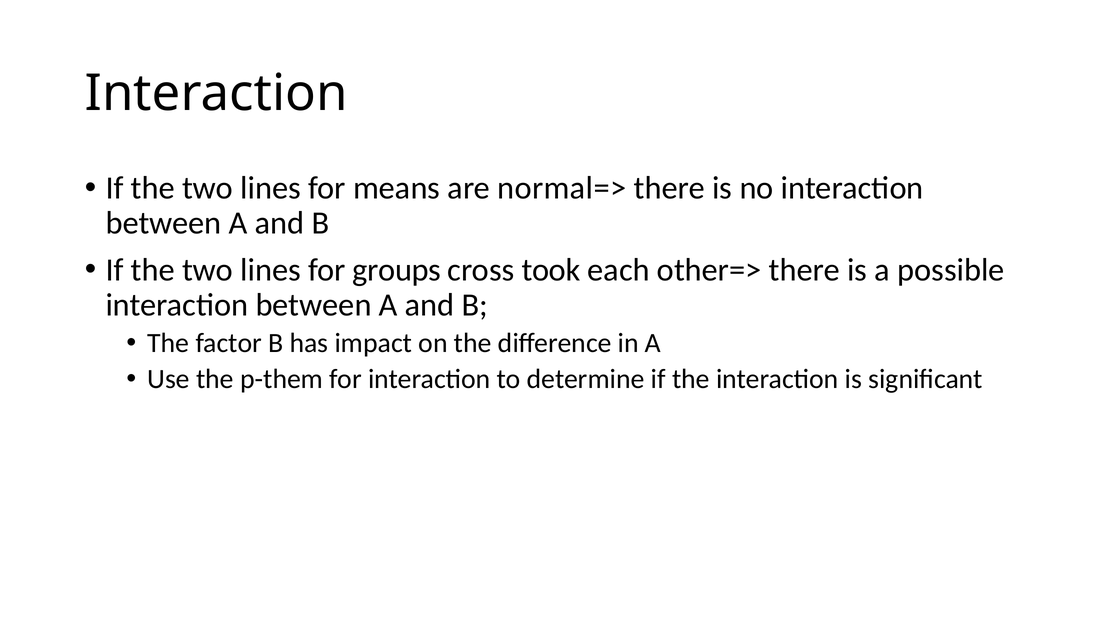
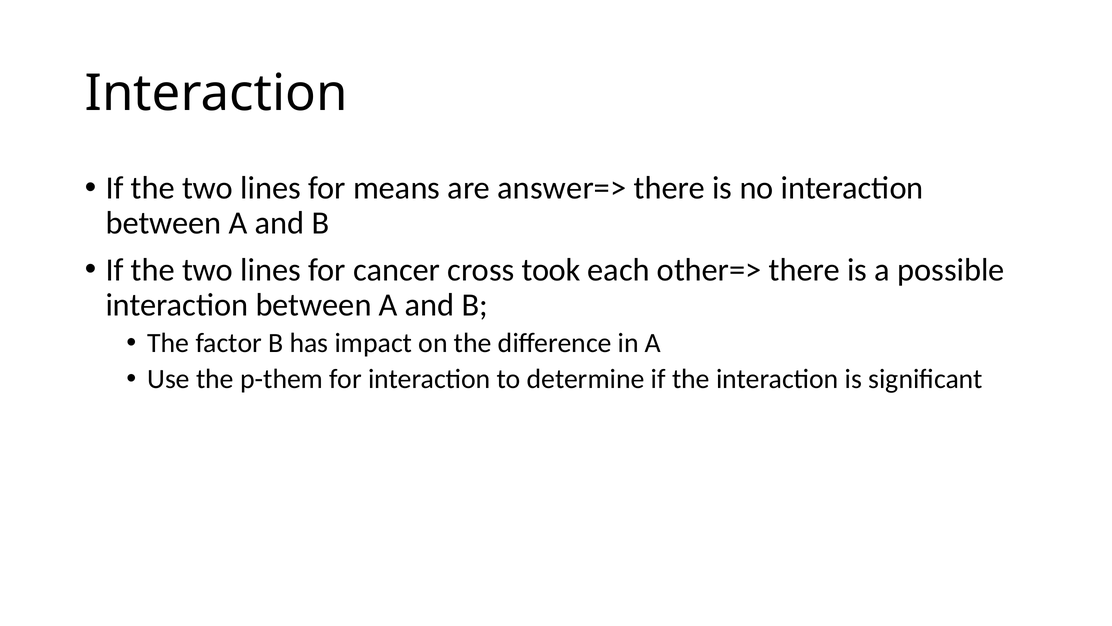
normal=>: normal=> -> answer=>
groups: groups -> cancer
